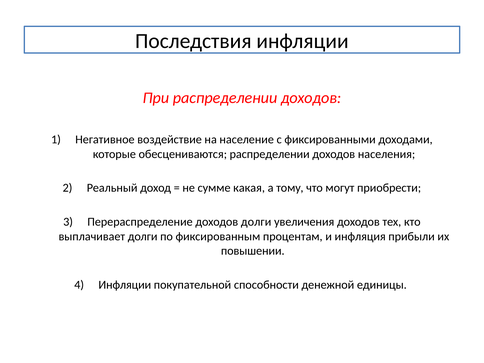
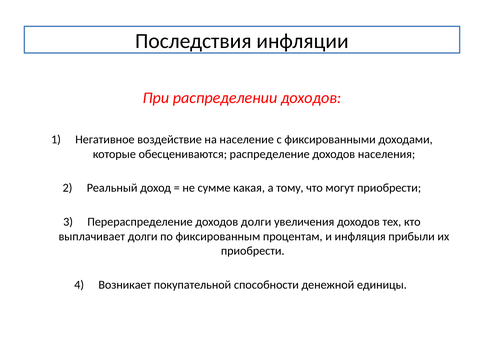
обесцениваются распределении: распределении -> распределение
повышении at (253, 251): повышении -> приобрести
Инфляции at (125, 285): Инфляции -> Возникает
